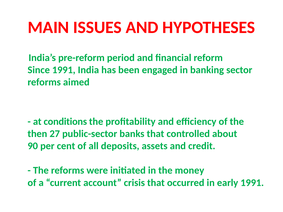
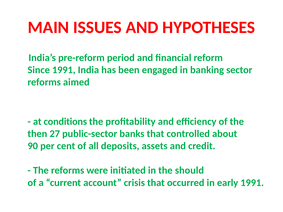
money: money -> should
